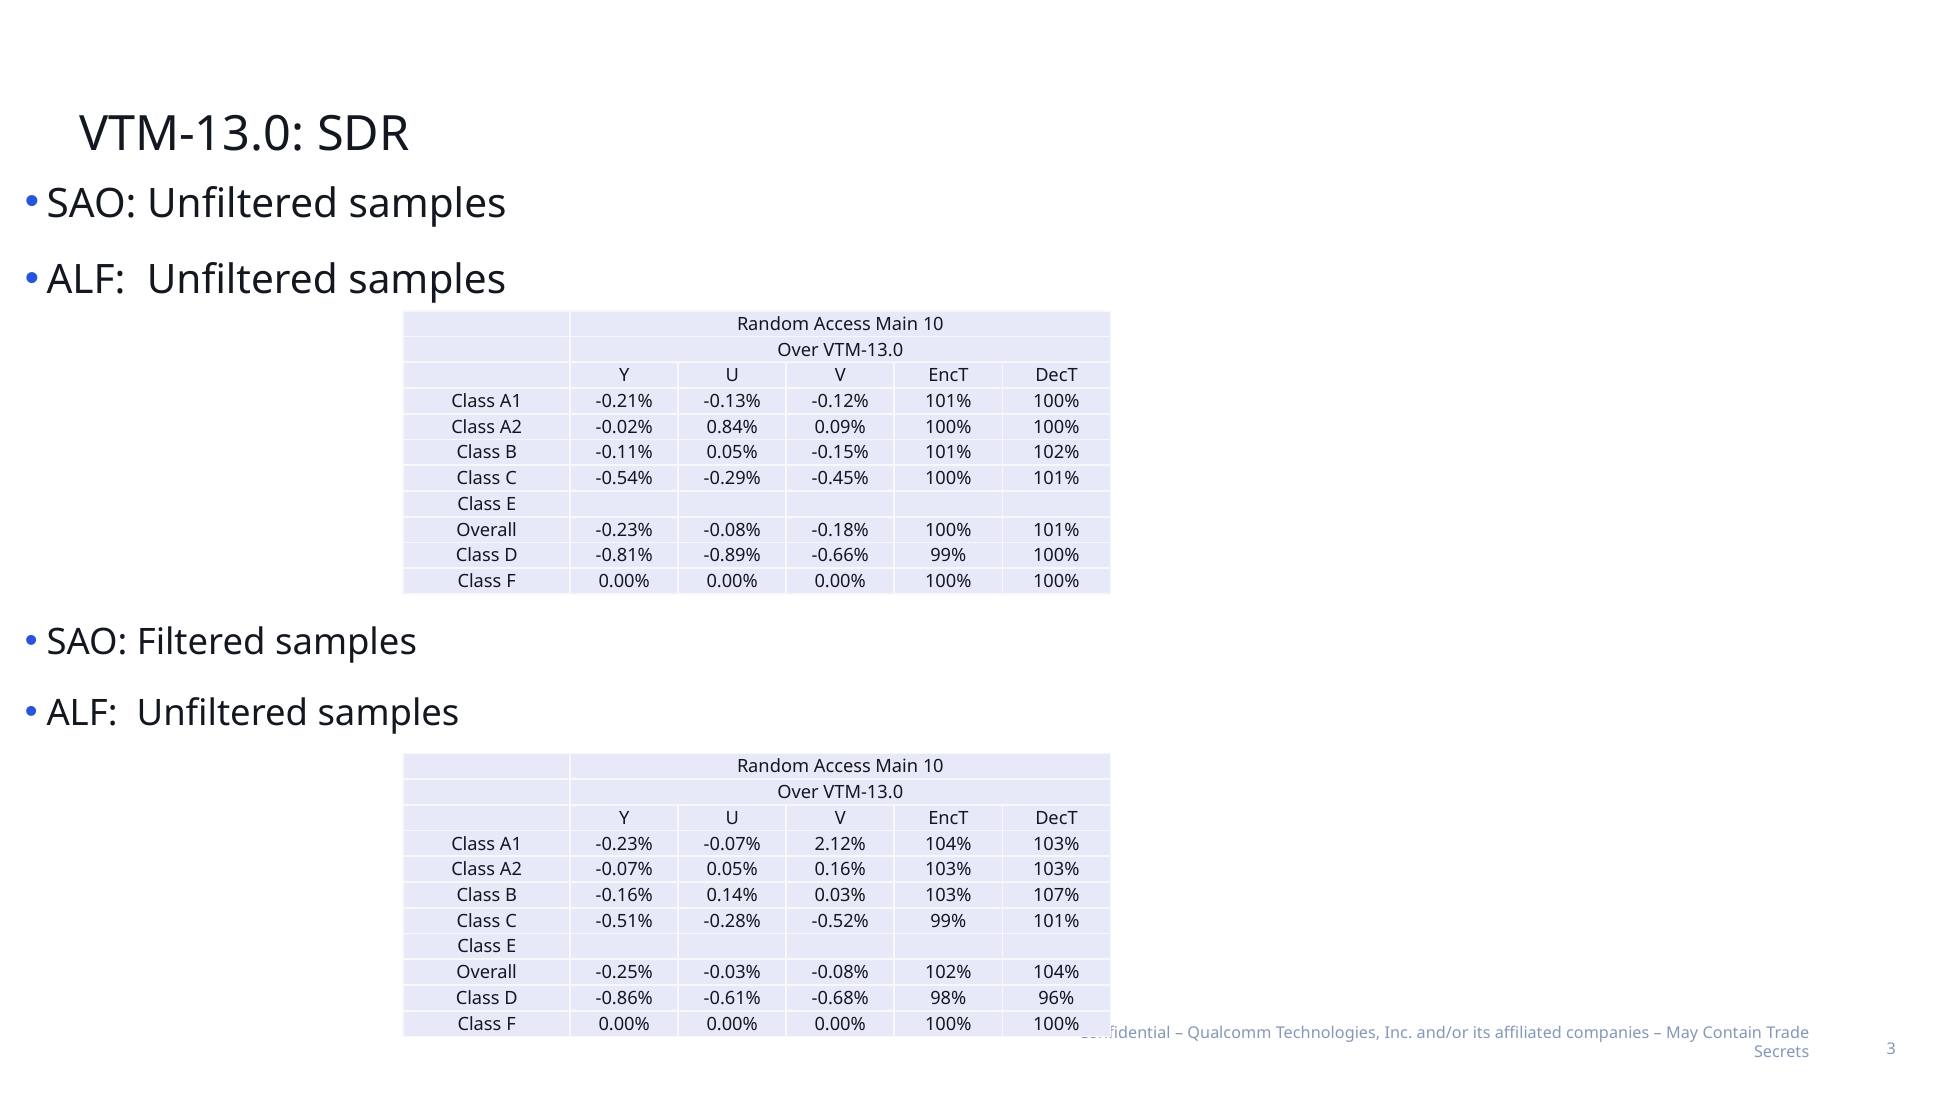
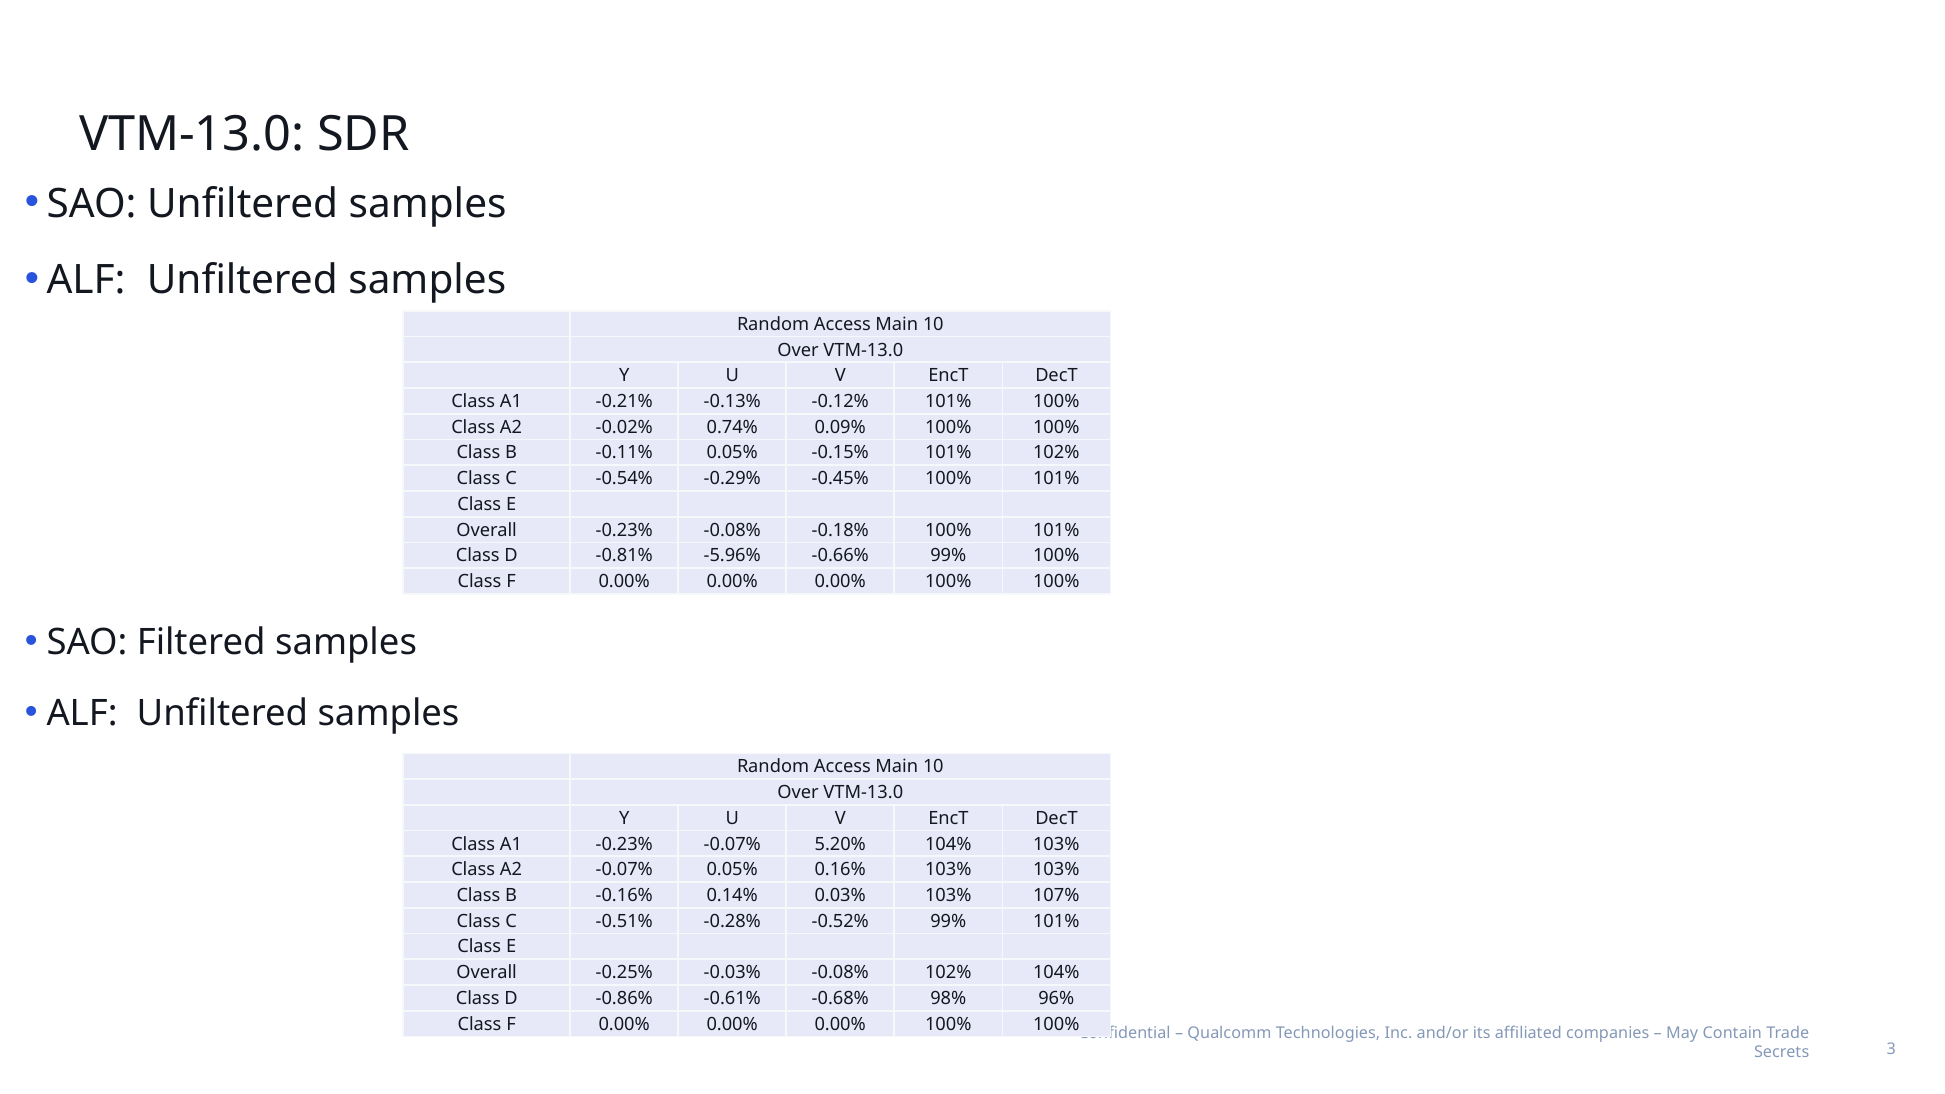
0.84%: 0.84% -> 0.74%
-0.89%: -0.89% -> -5.96%
2.12%: 2.12% -> 5.20%
